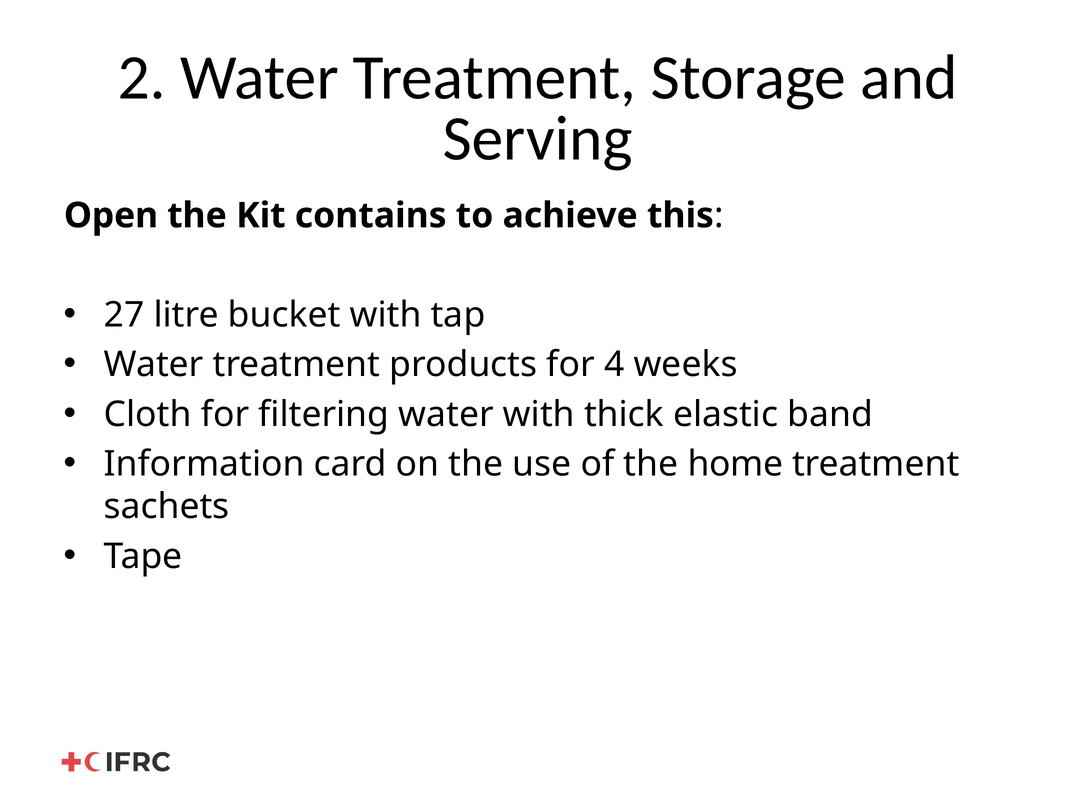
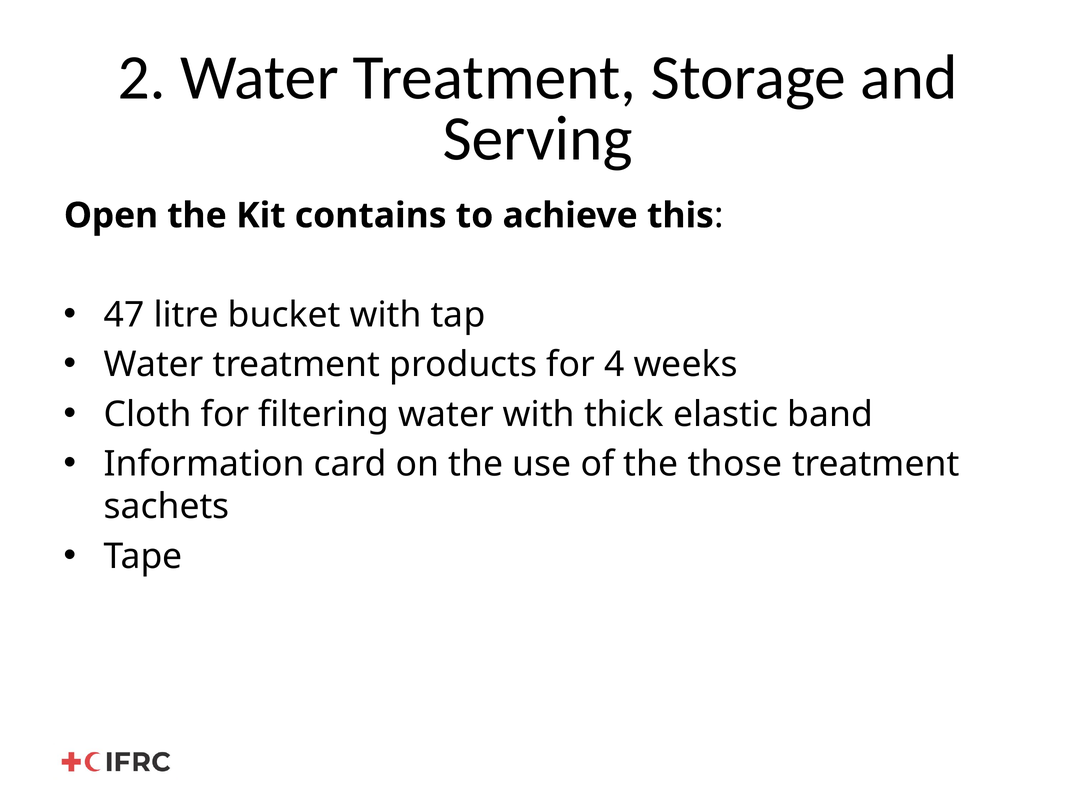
27: 27 -> 47
home: home -> those
